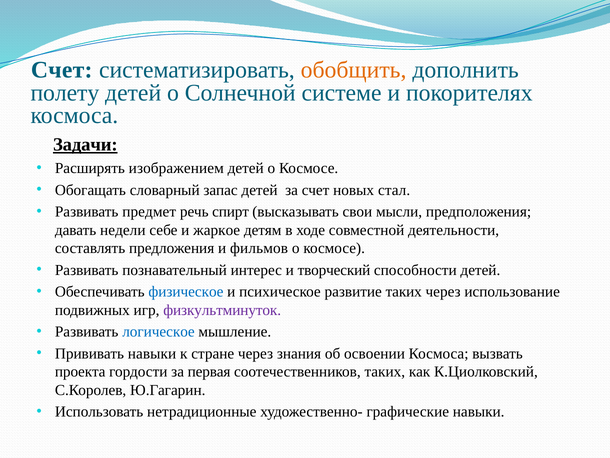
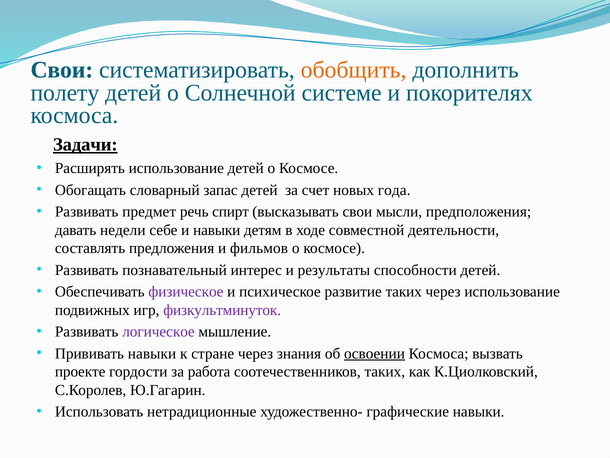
Счет at (62, 70): Счет -> Свои
Расширять изображением: изображением -> использование
стал: стал -> года
и жаркое: жаркое -> навыки
творческий: творческий -> результаты
физическое colour: blue -> purple
логическое colour: blue -> purple
освоении underline: none -> present
проекта: проекта -> проекте
первая: первая -> работа
